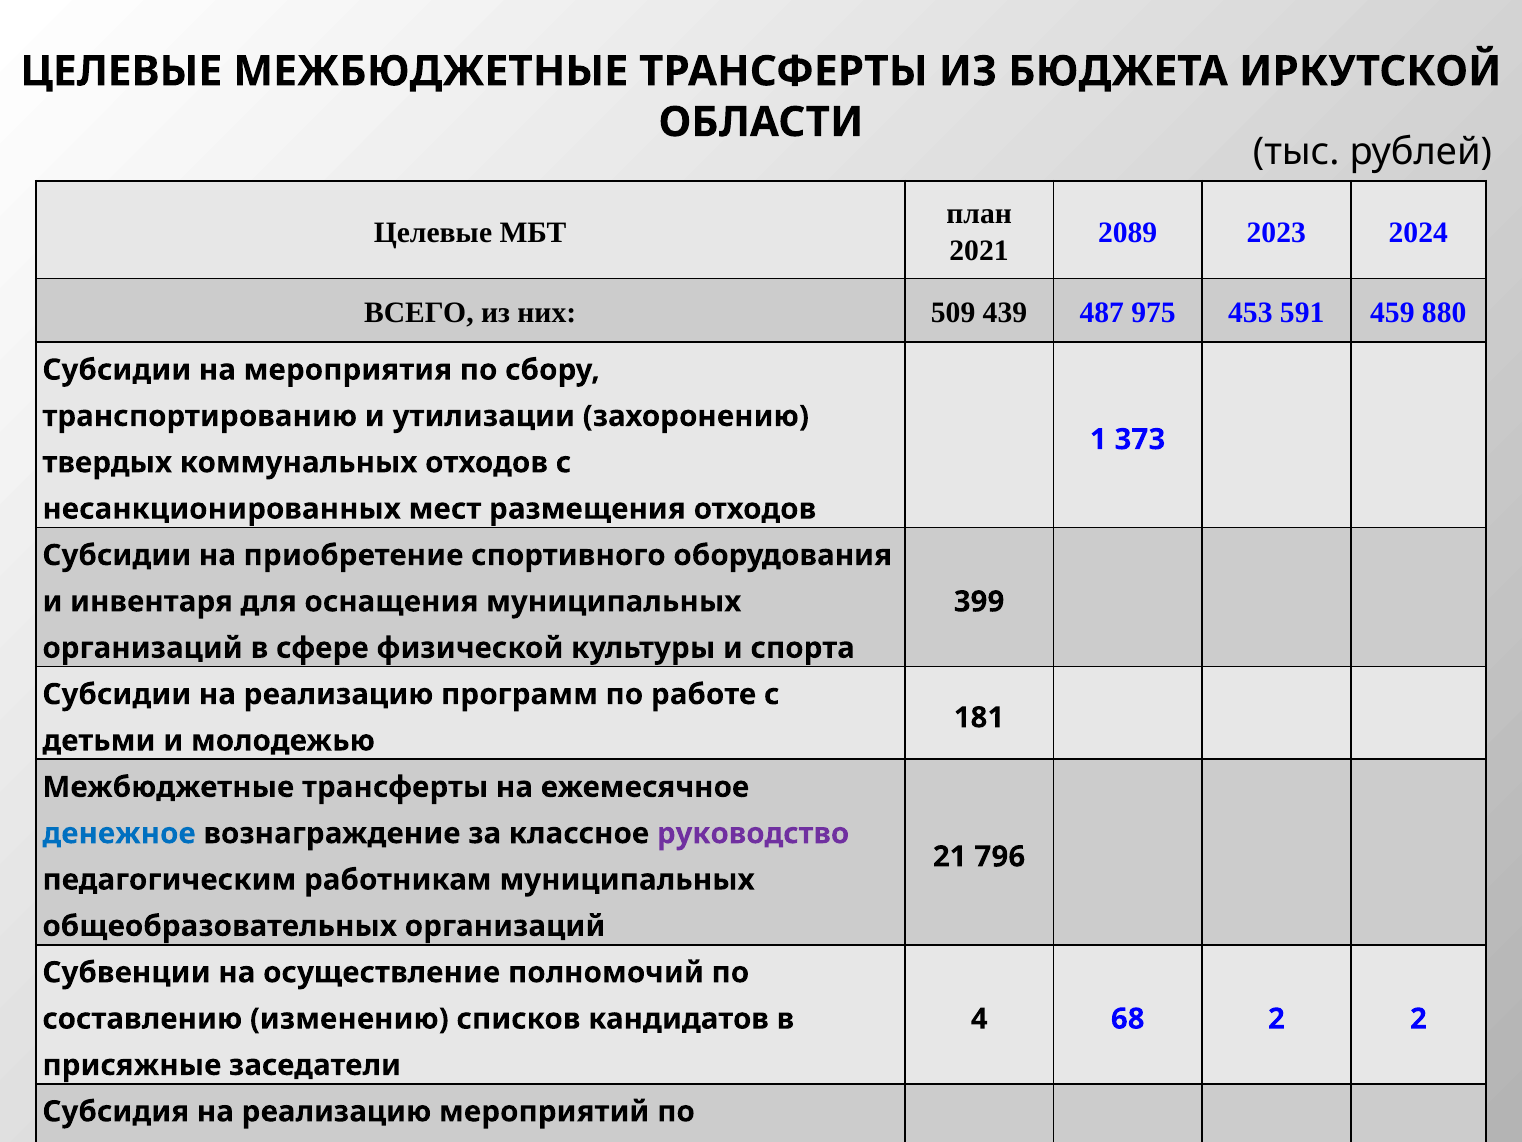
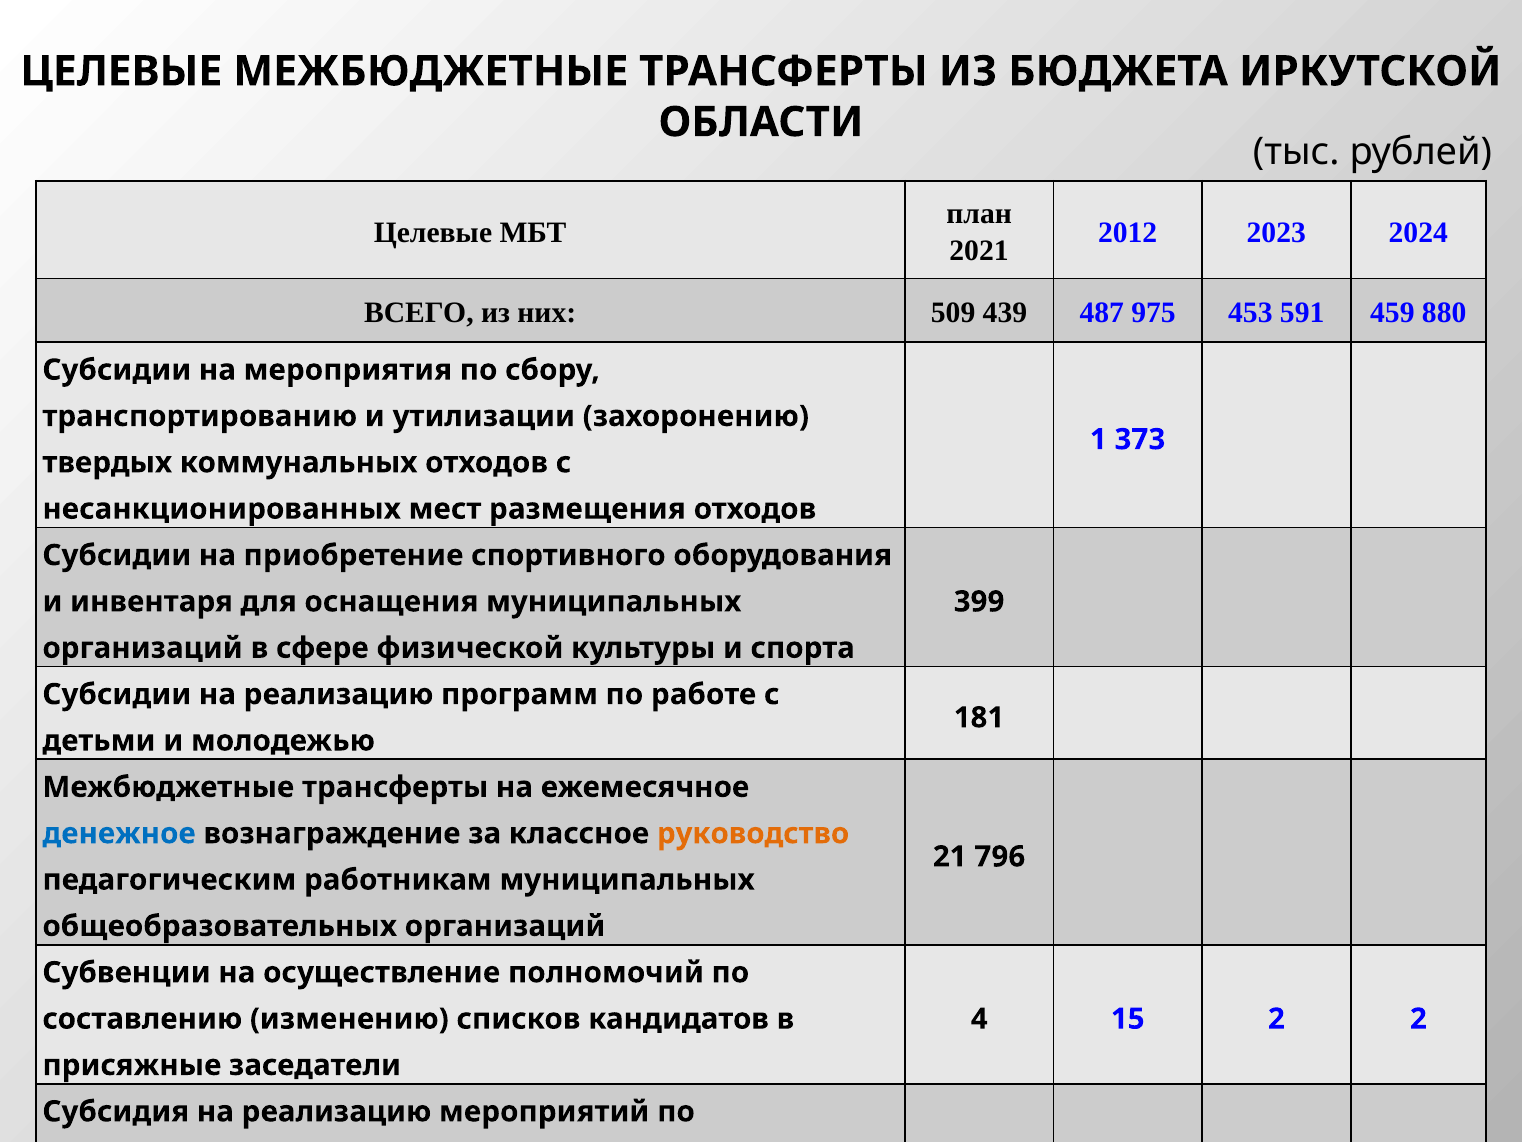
2089: 2089 -> 2012
руководство colour: purple -> orange
68: 68 -> 15
